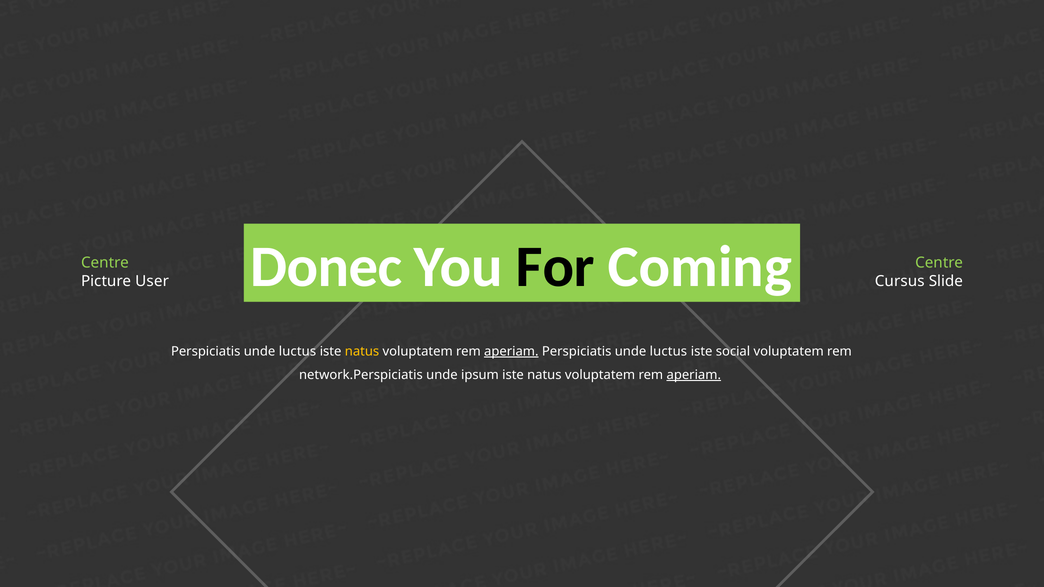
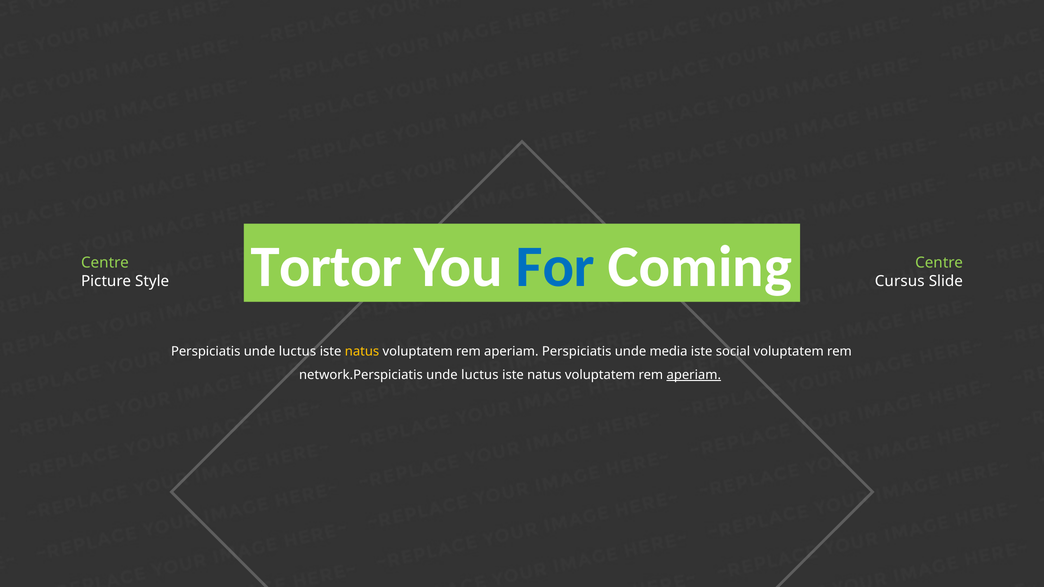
Donec: Donec -> Tortor
For colour: black -> blue
User: User -> Style
aperiam at (511, 352) underline: present -> none
luctus at (668, 352): luctus -> media
ipsum at (480, 375): ipsum -> luctus
